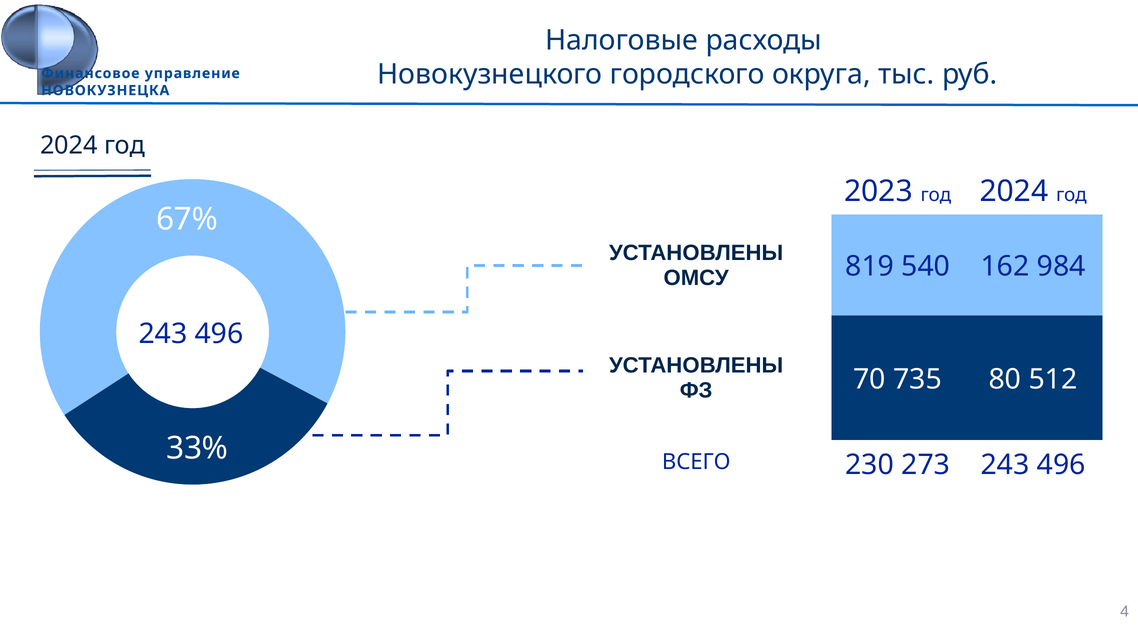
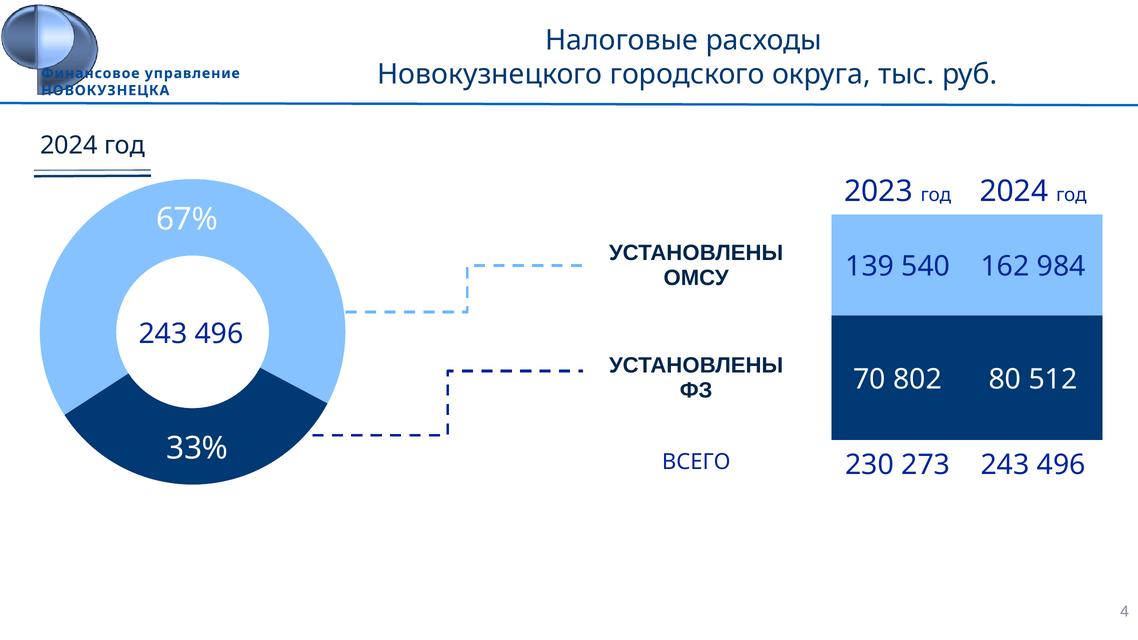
819: 819 -> 139
735: 735 -> 802
